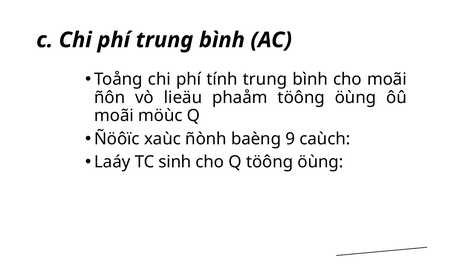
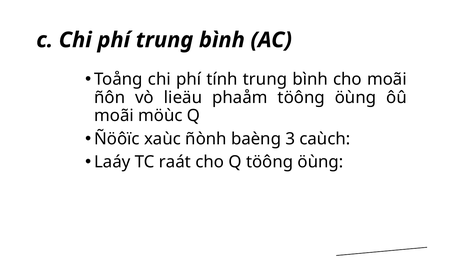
9: 9 -> 3
sinh: sinh -> raát
